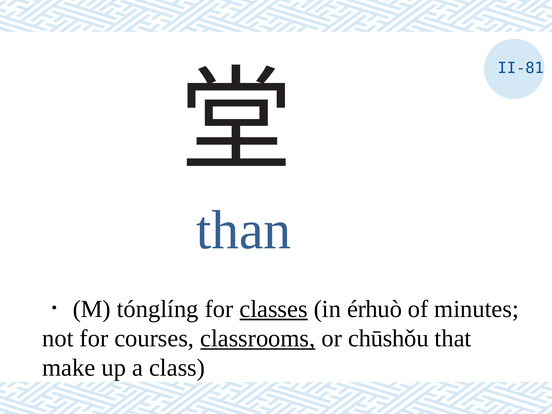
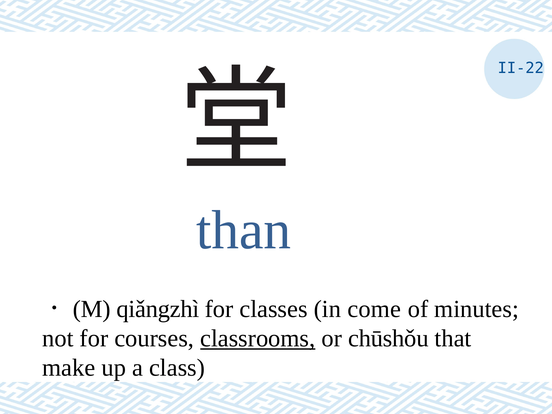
II-81: II-81 -> II-22
tónglíng: tónglíng -> qiǎngzhì
classes underline: present -> none
érhuò: érhuò -> come
